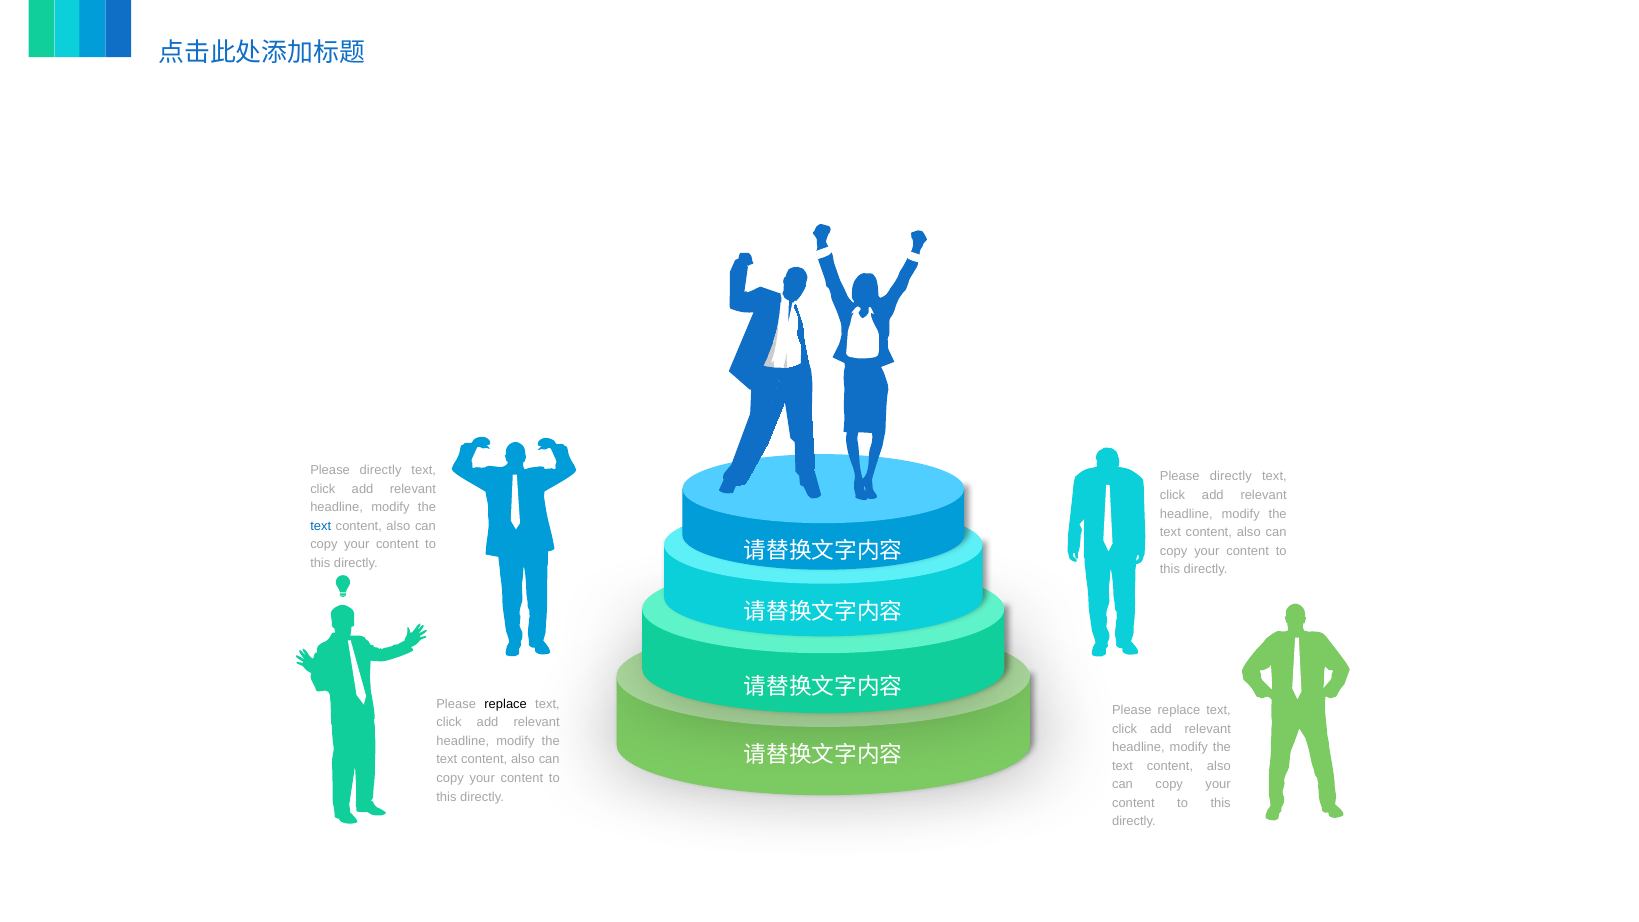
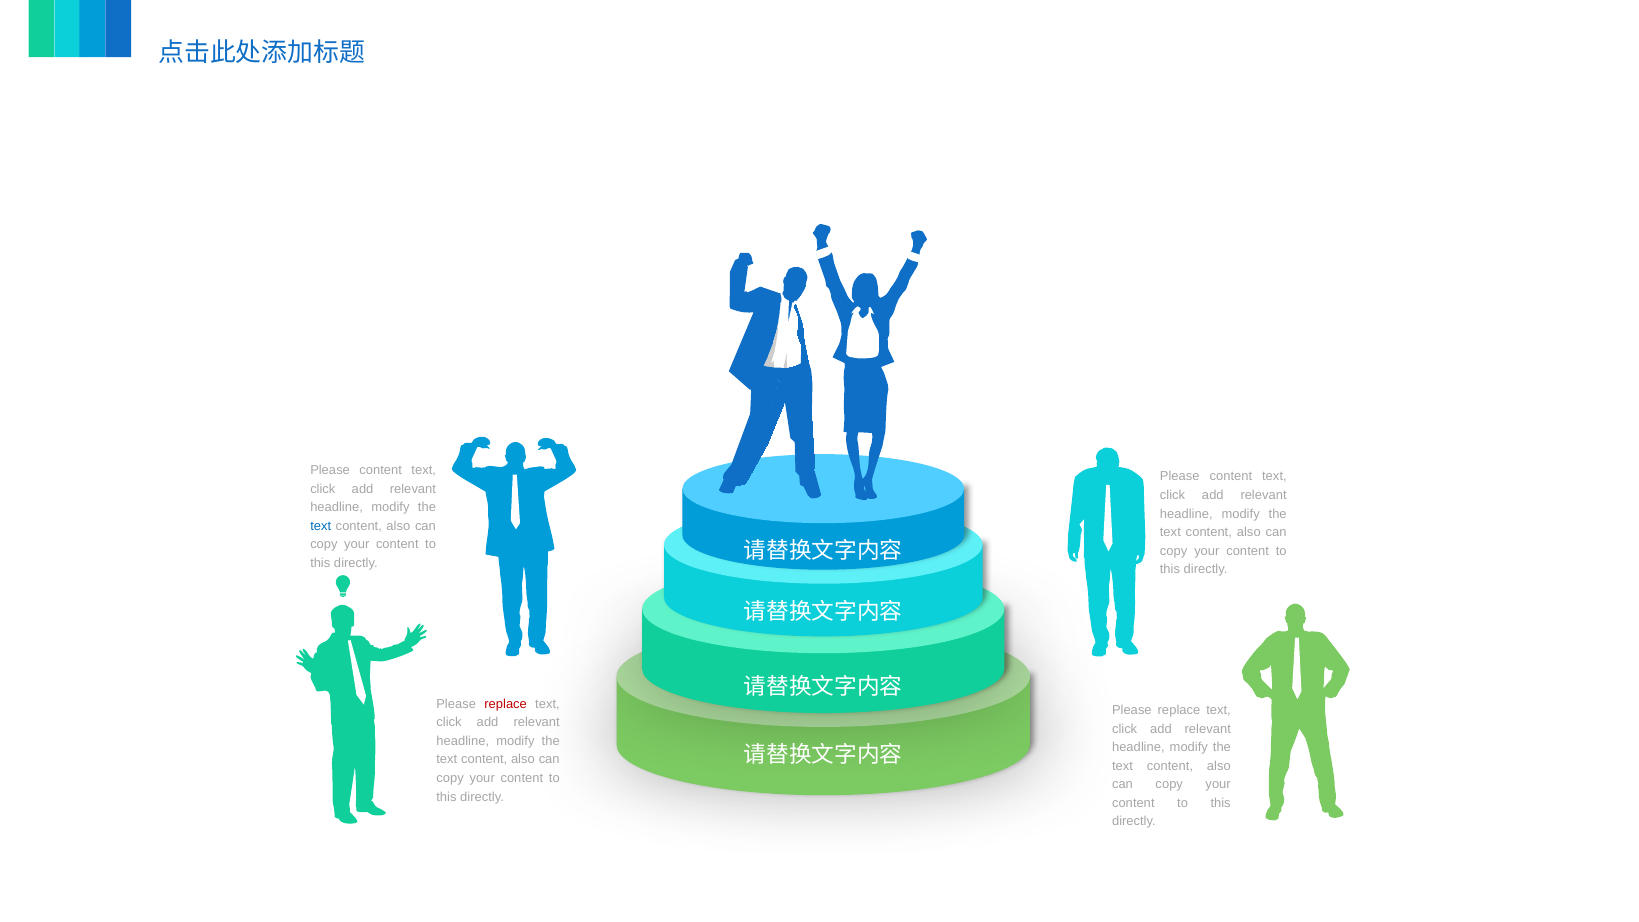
directly at (381, 470): directly -> content
directly at (1231, 477): directly -> content
replace at (506, 704) colour: black -> red
